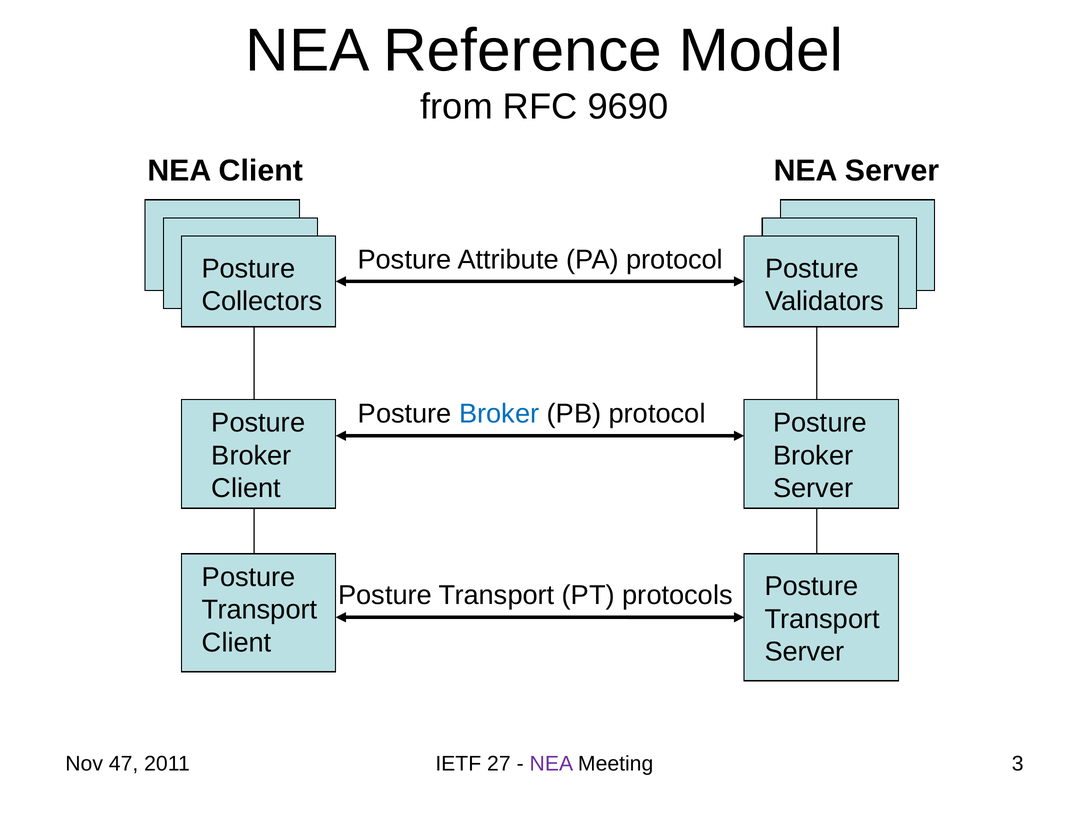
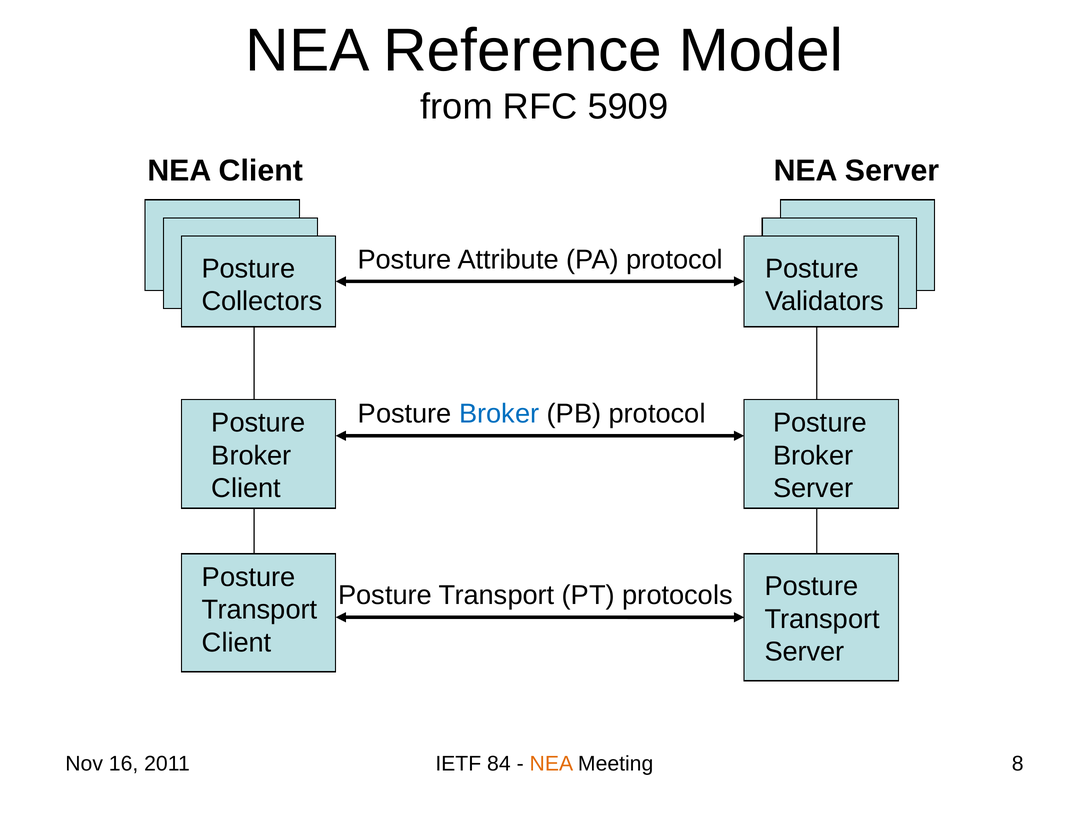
9690: 9690 -> 5909
47: 47 -> 16
27: 27 -> 84
NEA at (551, 763) colour: purple -> orange
3: 3 -> 8
